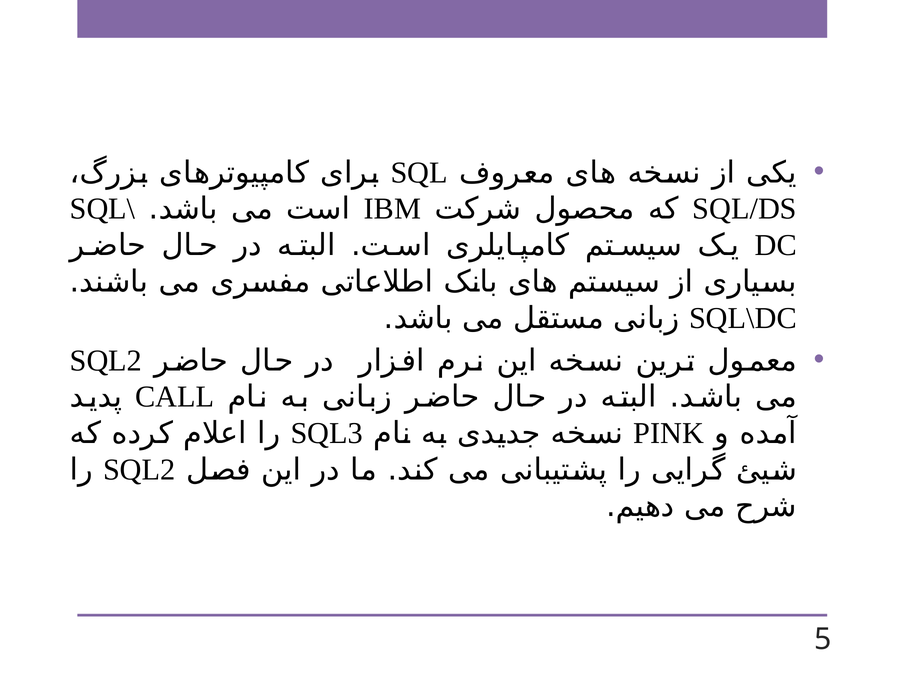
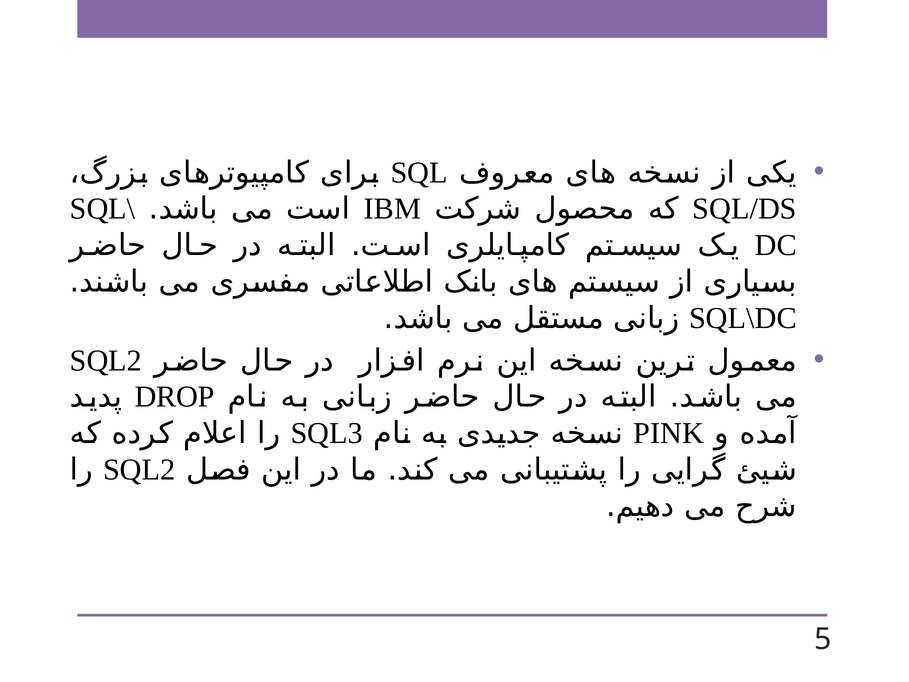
CALL: CALL -> DROP
